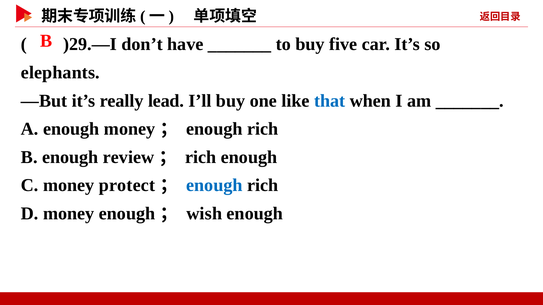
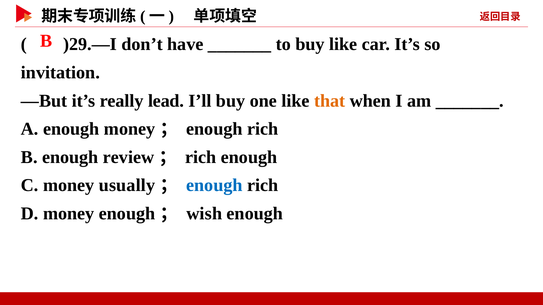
buy five: five -> like
elephants: elephants -> invitation
that colour: blue -> orange
protect: protect -> usually
